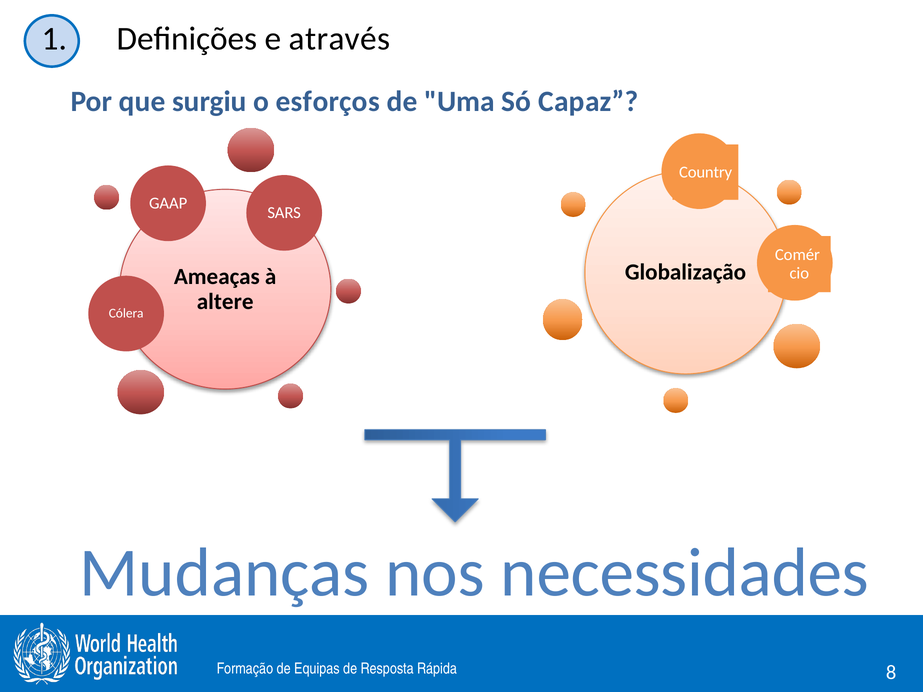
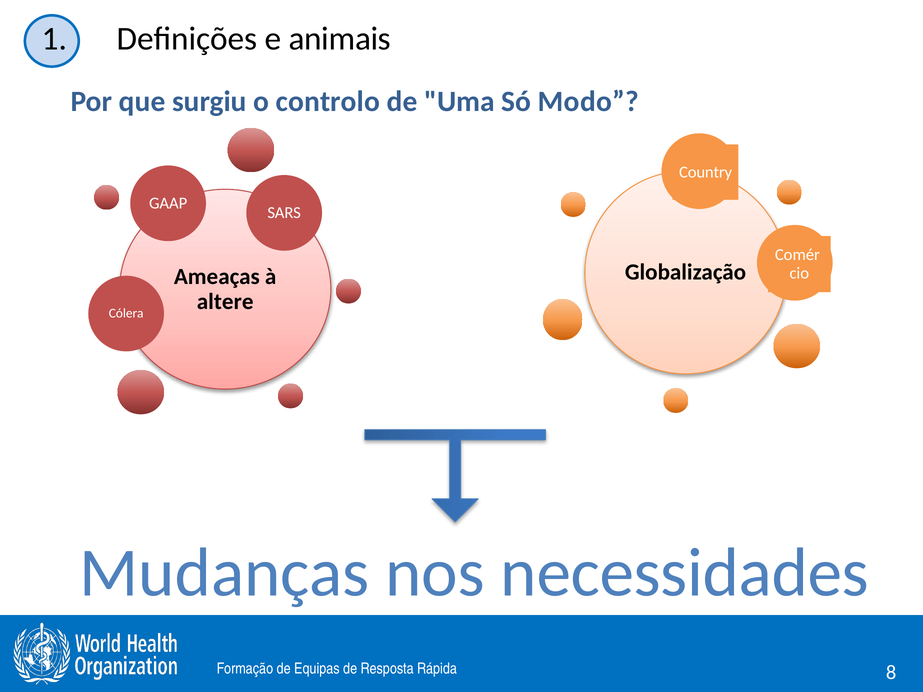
através: através -> animais
esforços: esforços -> controlo
Capaz: Capaz -> Modo
